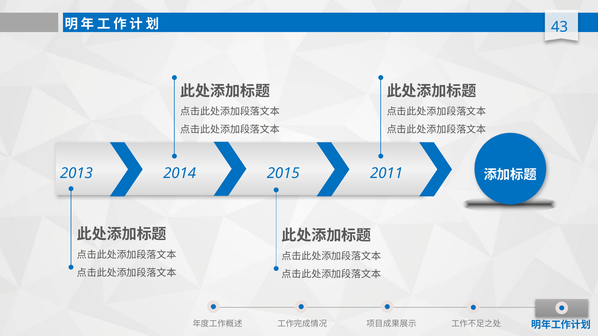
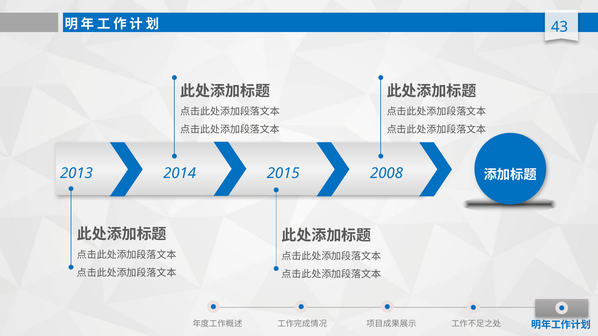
2011: 2011 -> 2008
